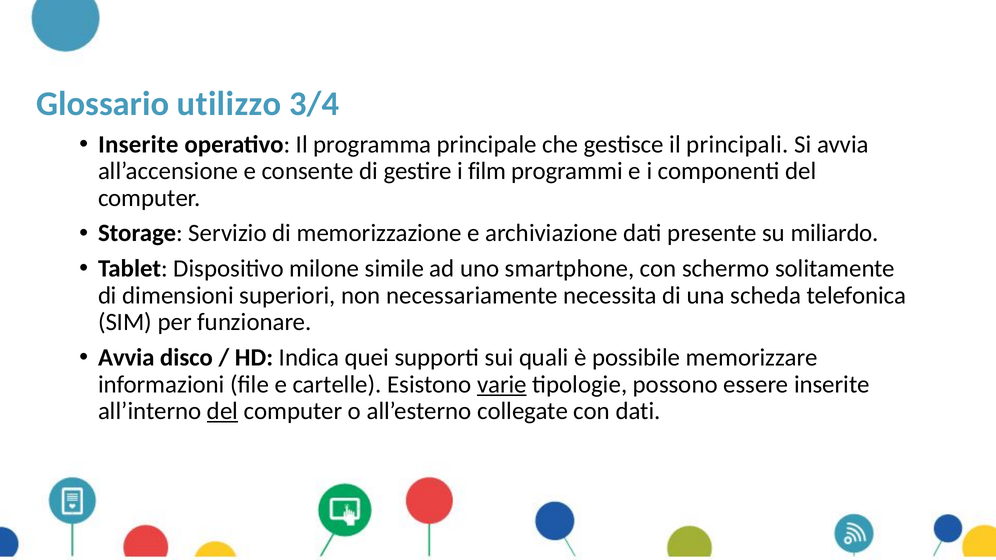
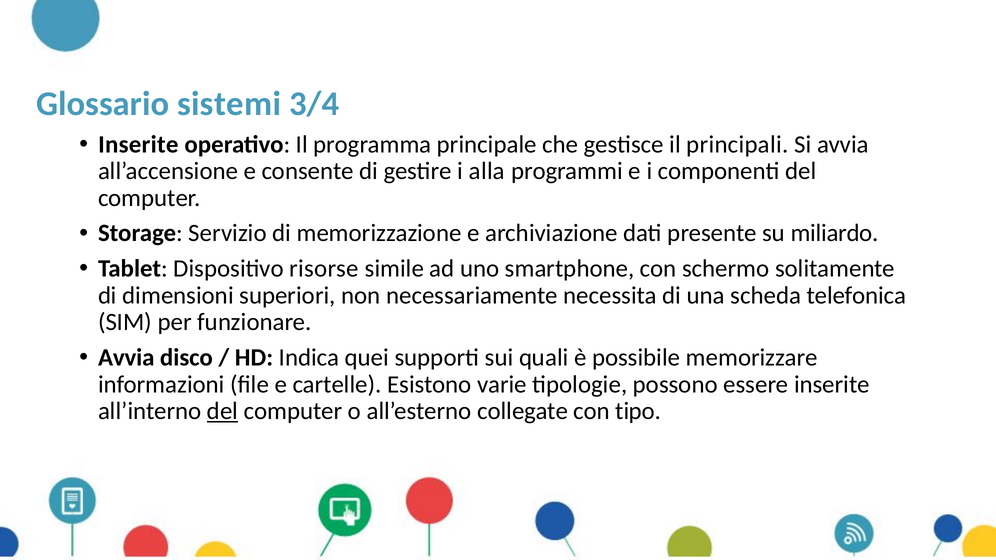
utilizzo: utilizzo -> sistemi
film: film -> alla
milone: milone -> risorse
varie underline: present -> none
con dati: dati -> tipo
